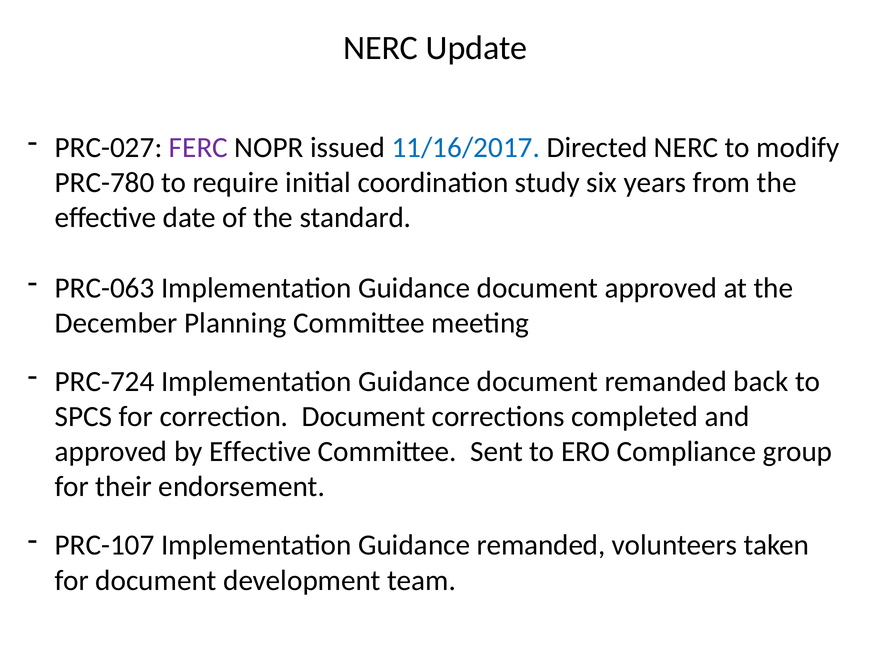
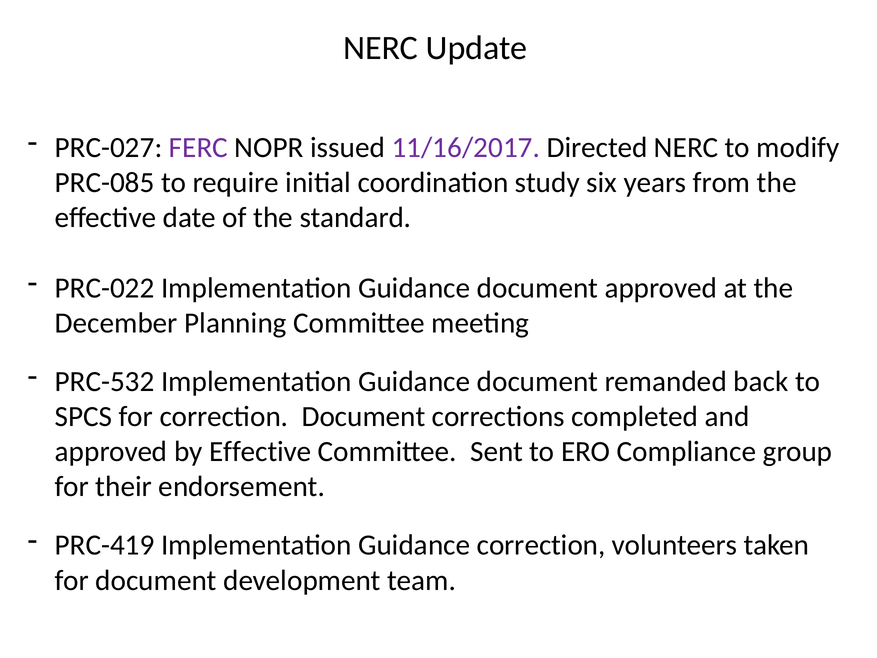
11/16/2017 colour: blue -> purple
PRC-780: PRC-780 -> PRC-085
PRC-063: PRC-063 -> PRC-022
PRC-724: PRC-724 -> PRC-532
PRC-107: PRC-107 -> PRC-419
Guidance remanded: remanded -> correction
